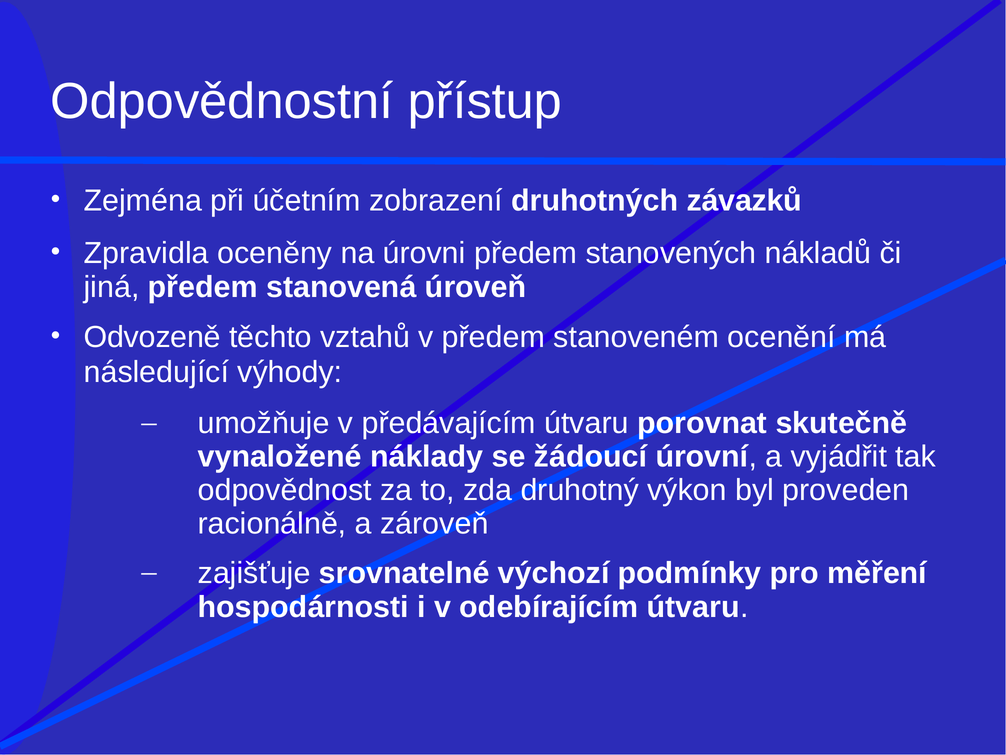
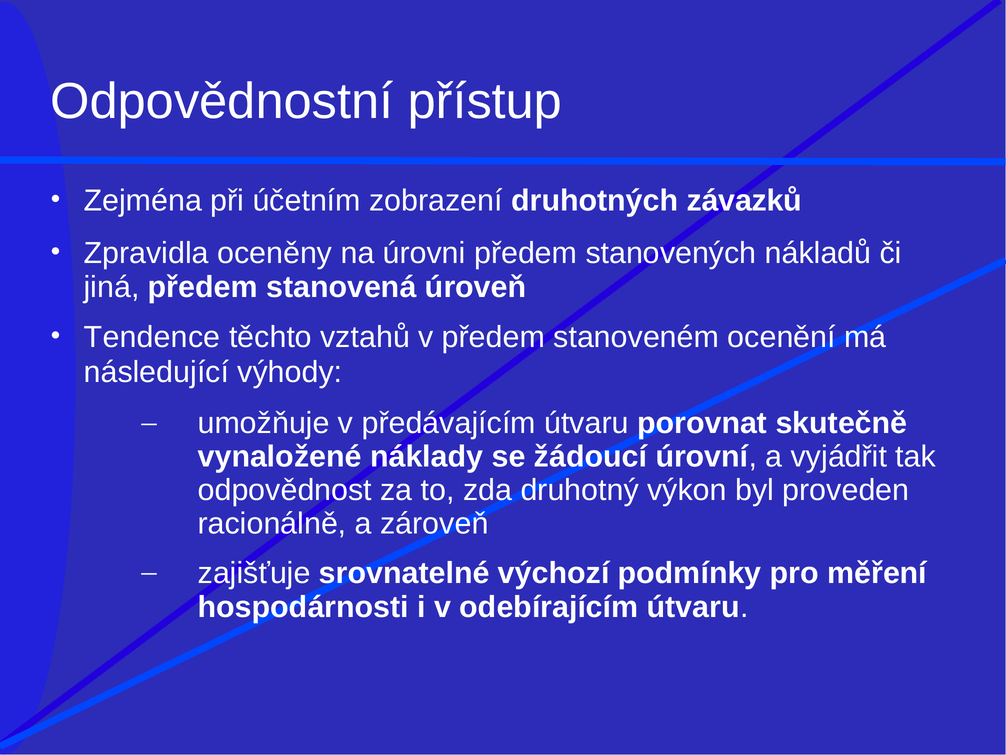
Odvozeně: Odvozeně -> Tendence
